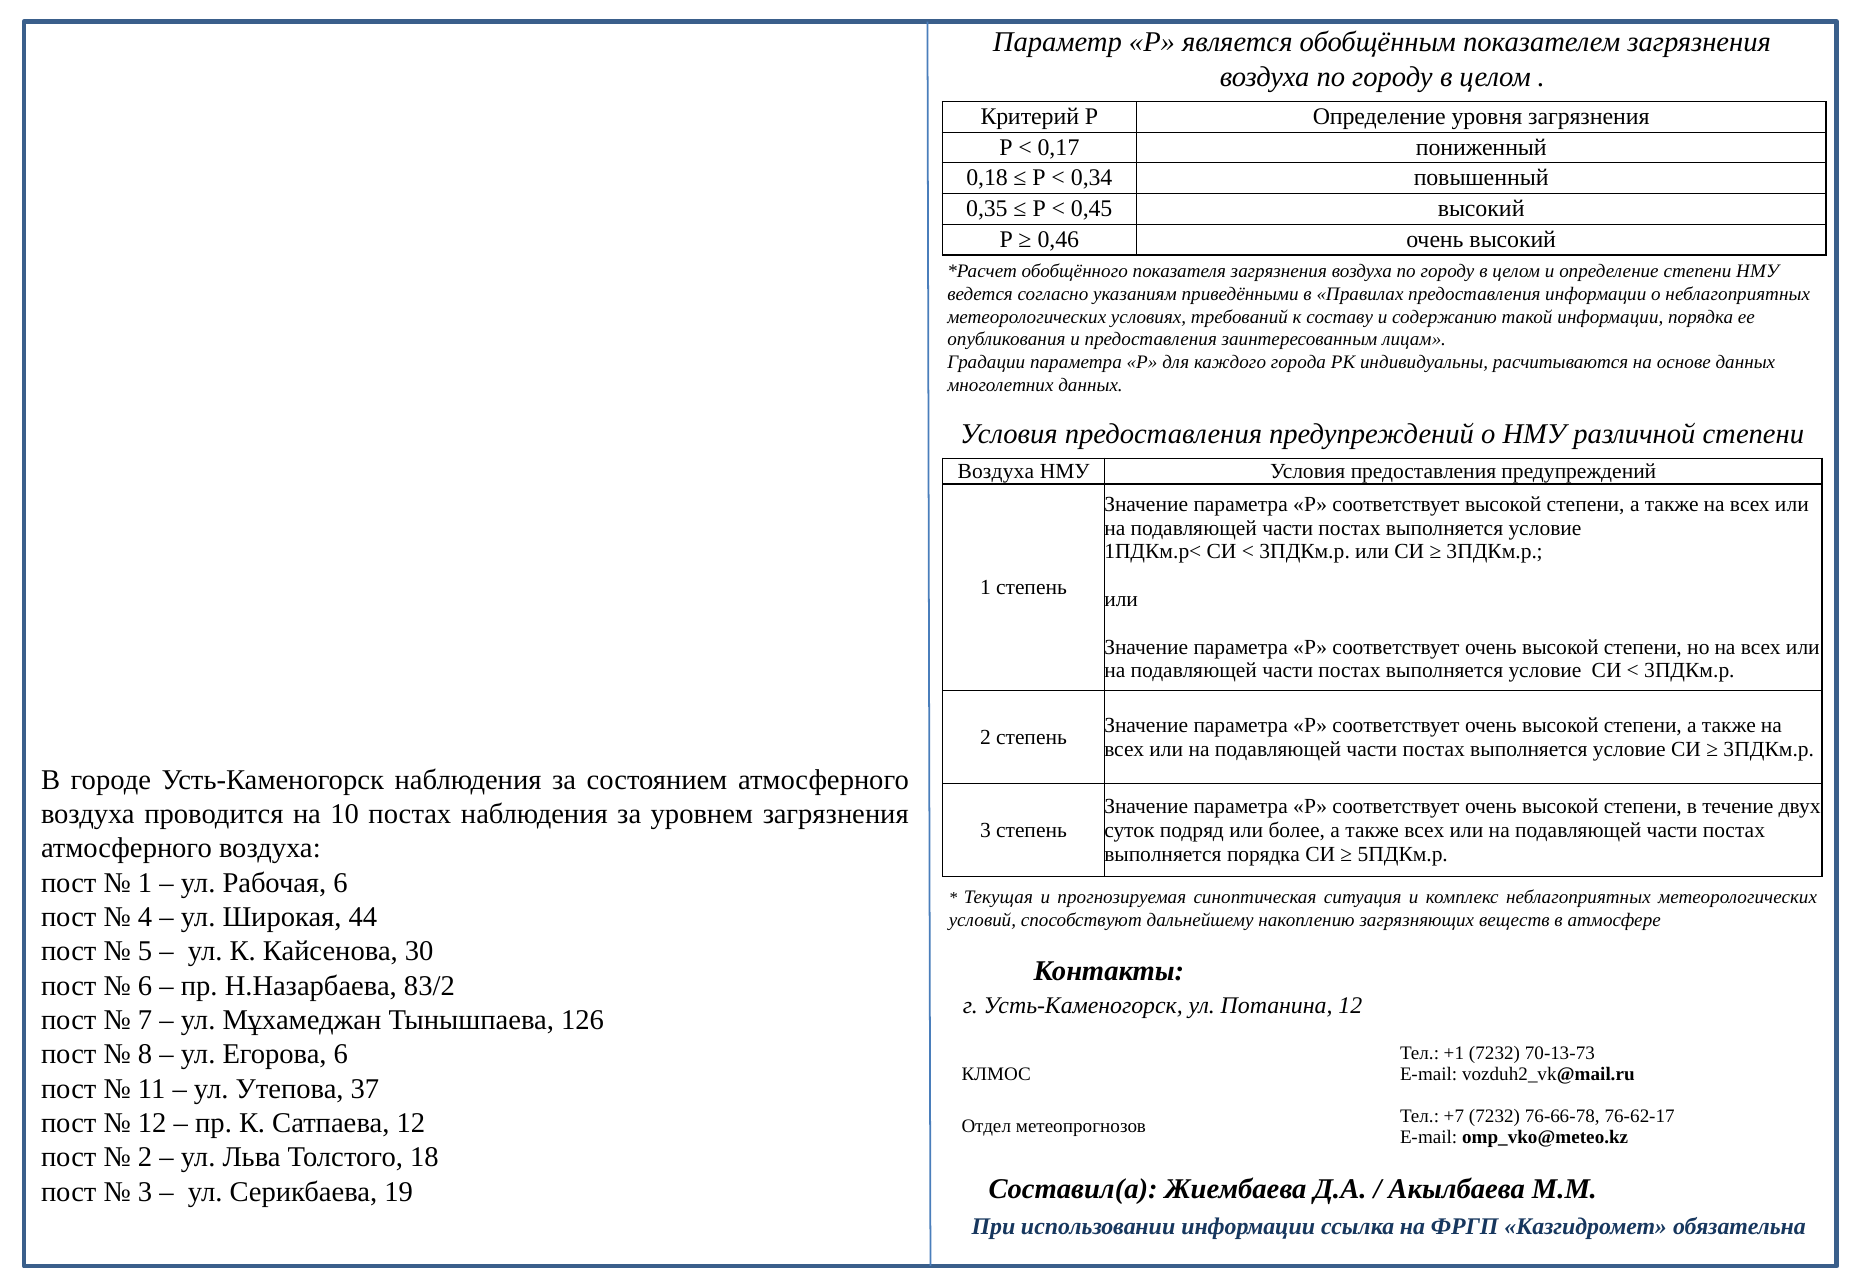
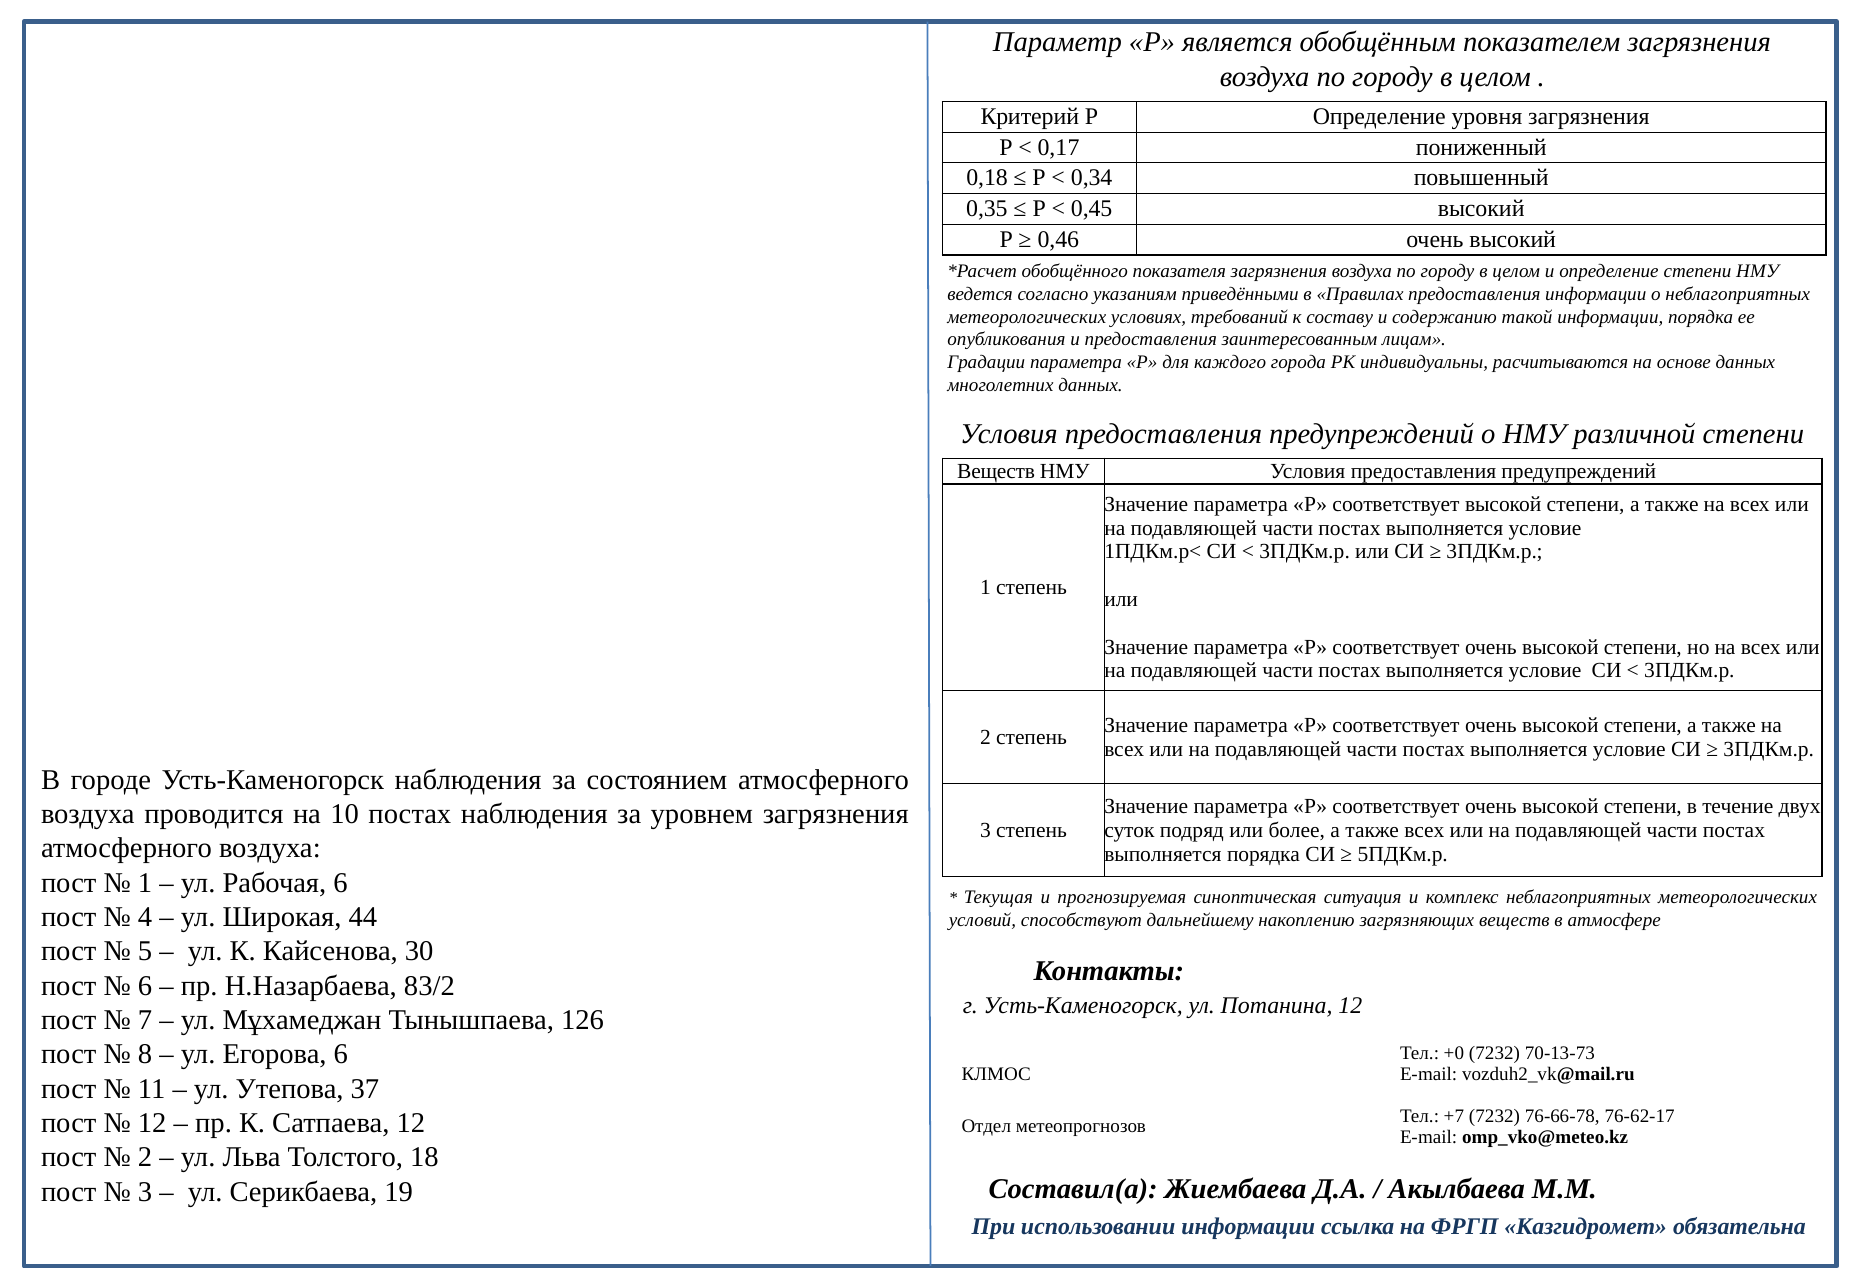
Воздуха at (996, 471): Воздуха -> Веществ
+1: +1 -> +0
